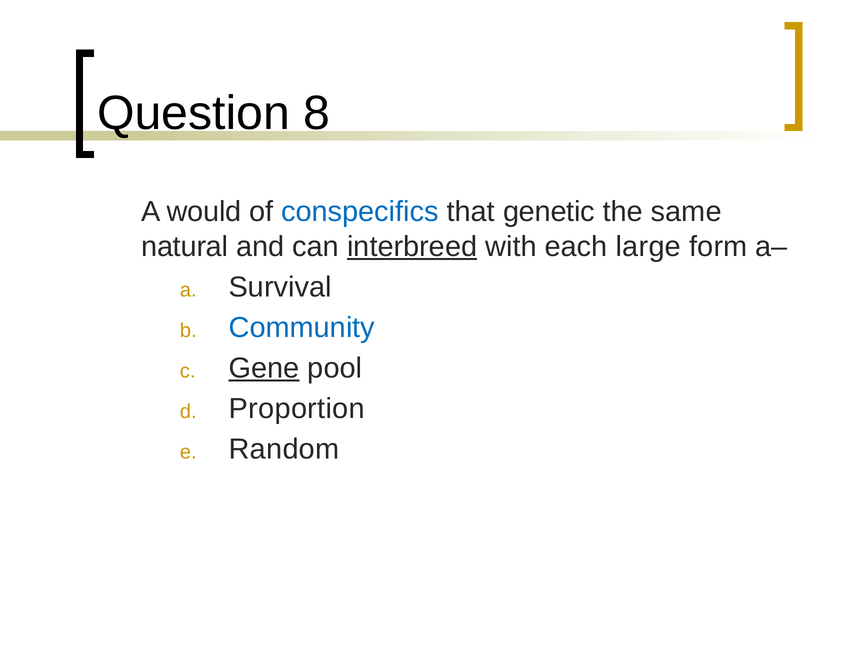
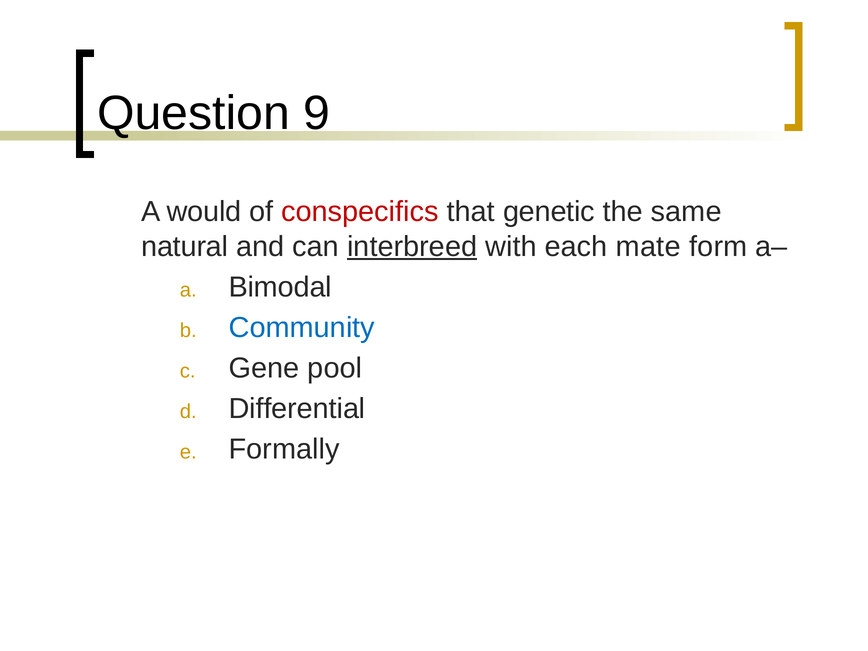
8: 8 -> 9
conspecifics colour: blue -> red
large: large -> mate
Survival: Survival -> Bimodal
Gene underline: present -> none
Proportion: Proportion -> Differential
Random: Random -> Formally
